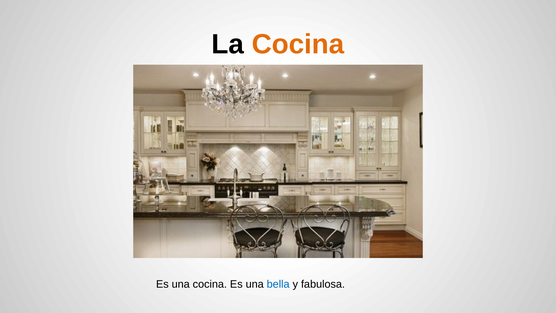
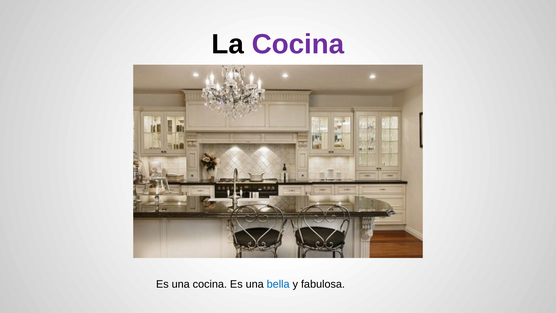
Cocina at (298, 44) colour: orange -> purple
